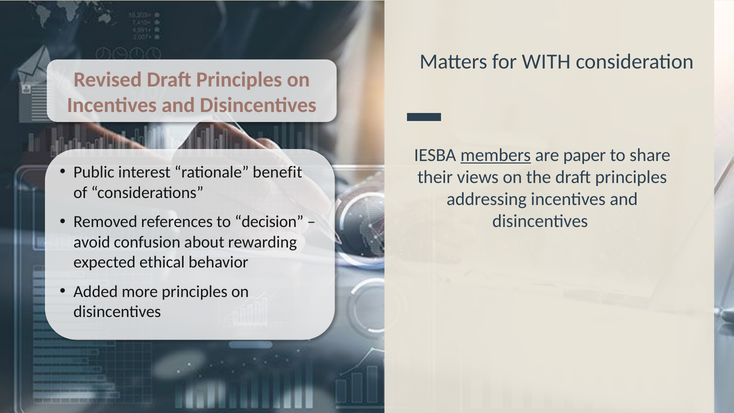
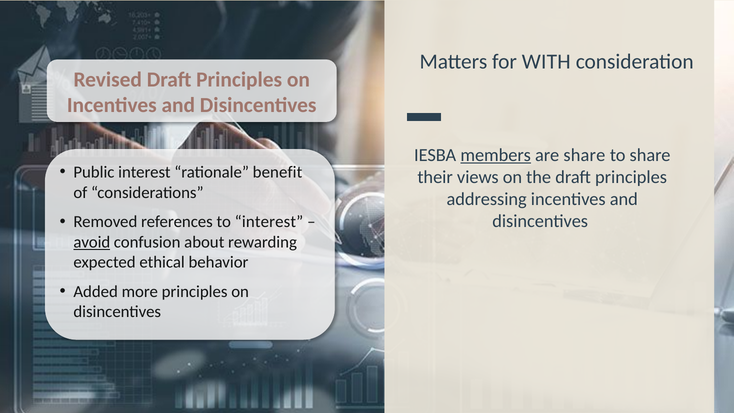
are paper: paper -> share
to decision: decision -> interest
avoid underline: none -> present
